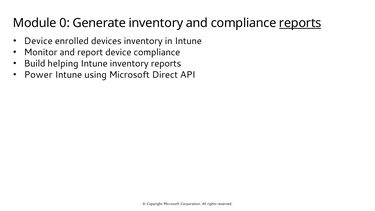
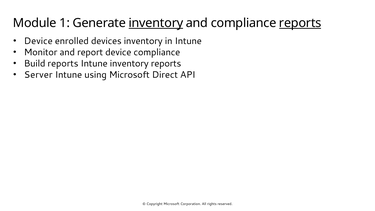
0: 0 -> 1
inventory at (156, 23) underline: none -> present
Build helping: helping -> reports
Power: Power -> Server
